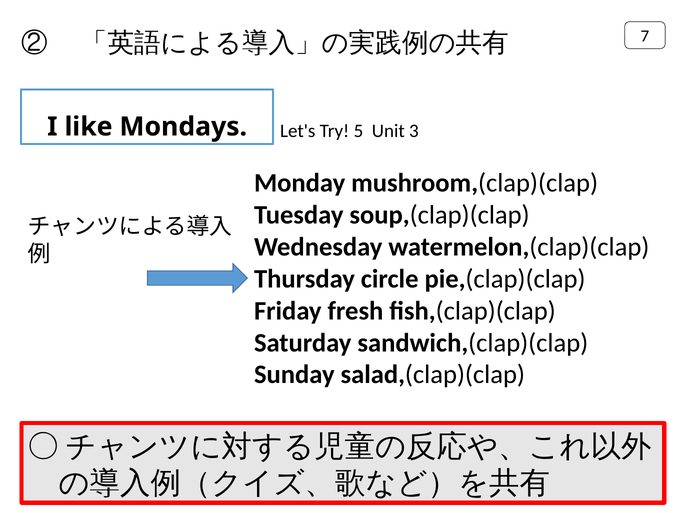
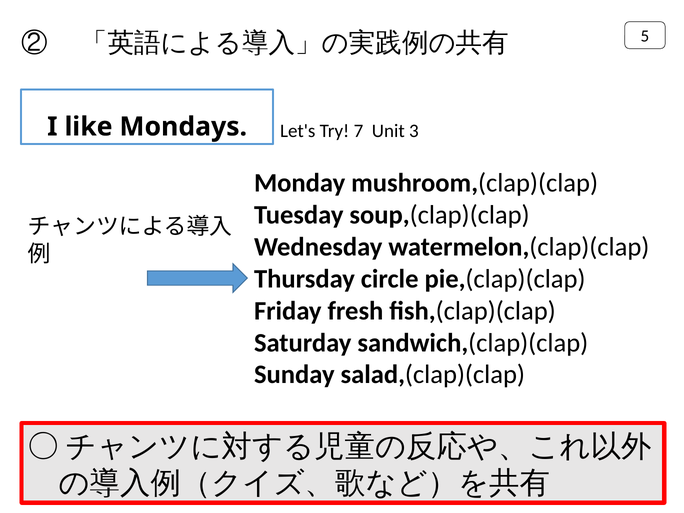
7: 7 -> 5
5: 5 -> 7
